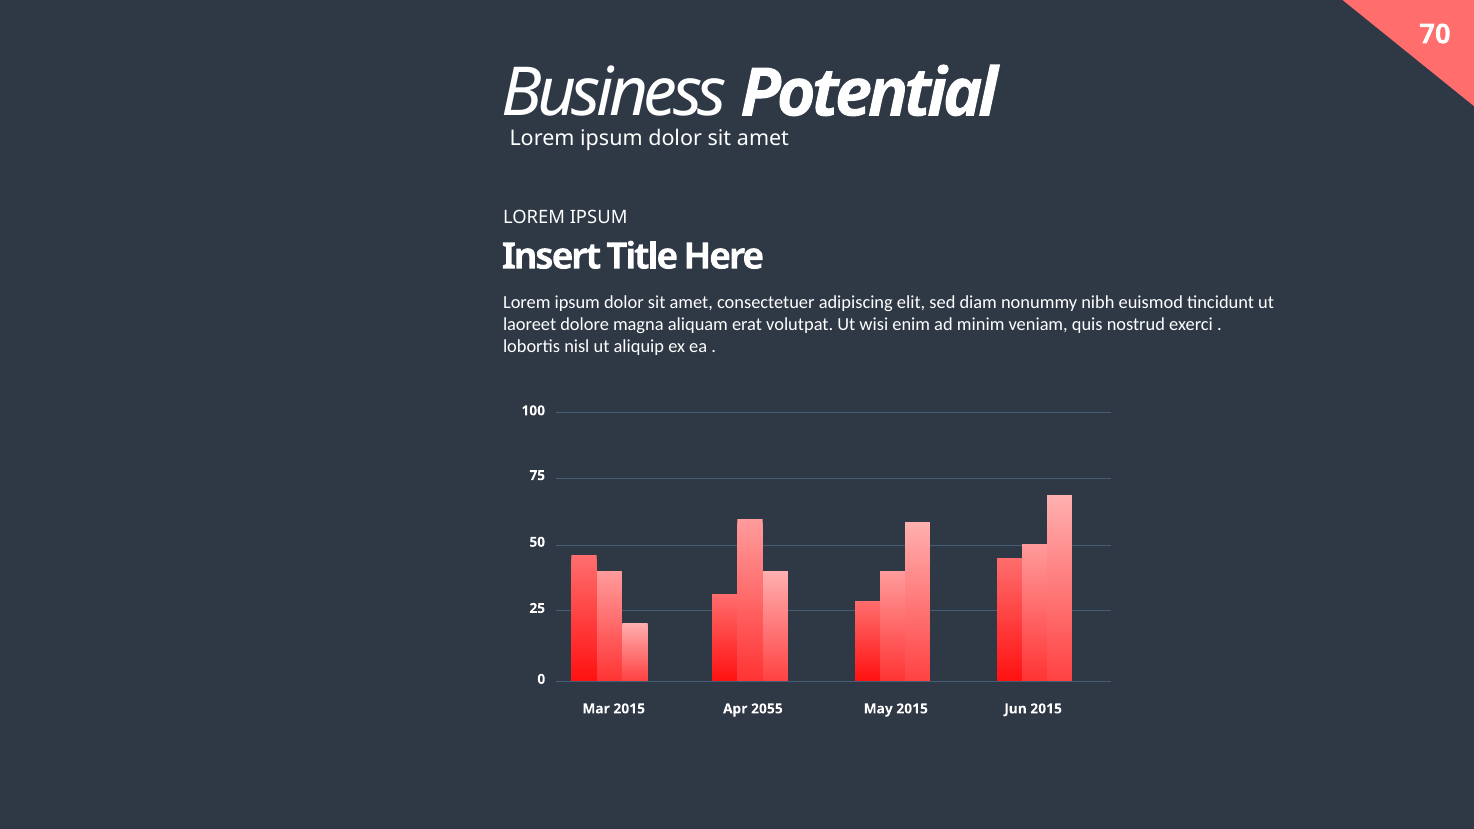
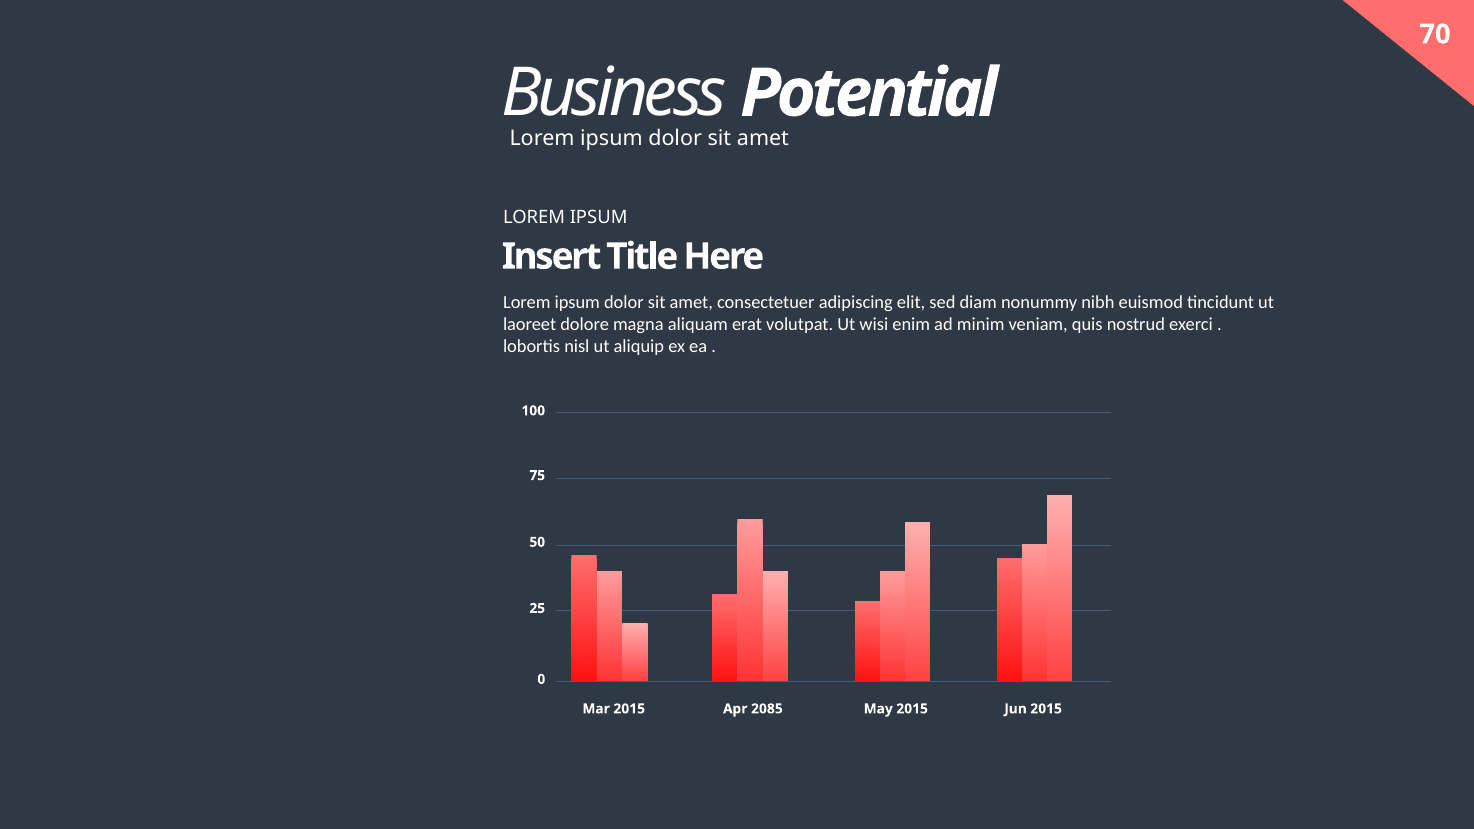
2055: 2055 -> 2085
